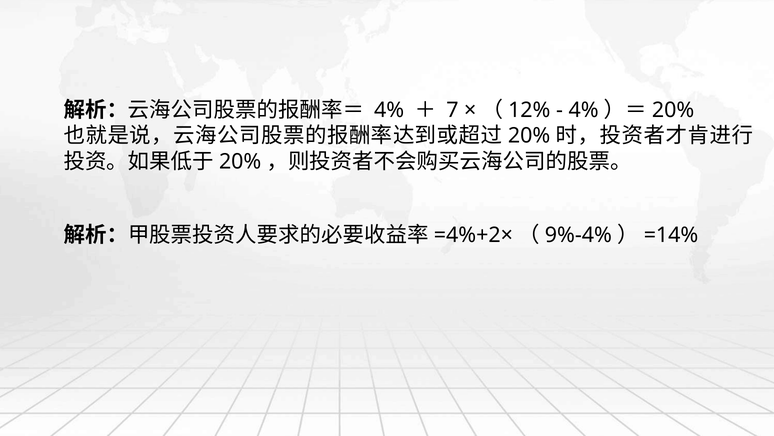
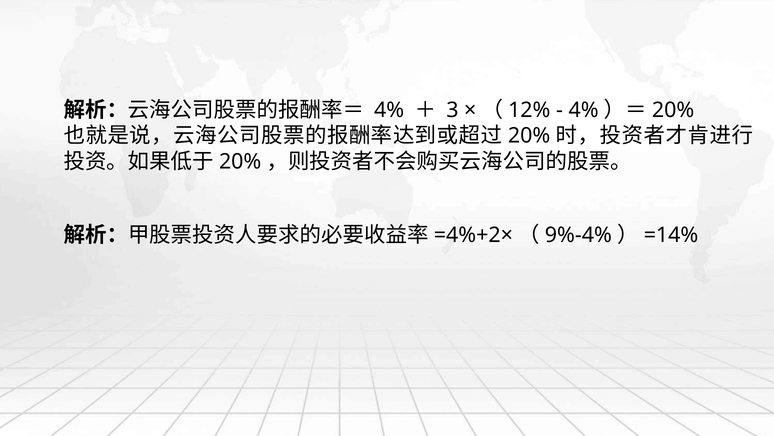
7: 7 -> 3
